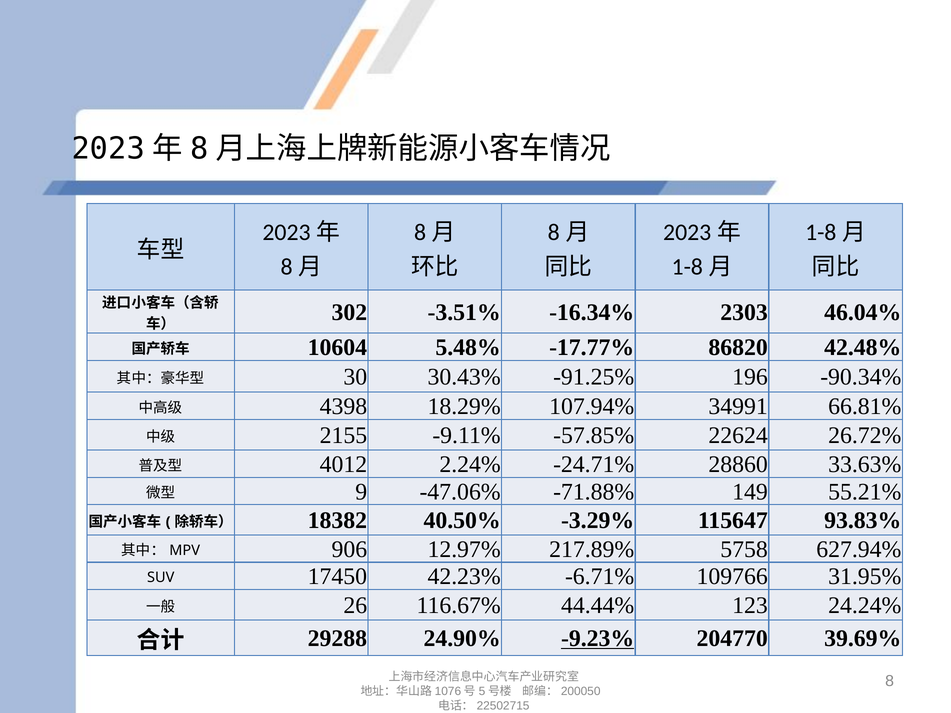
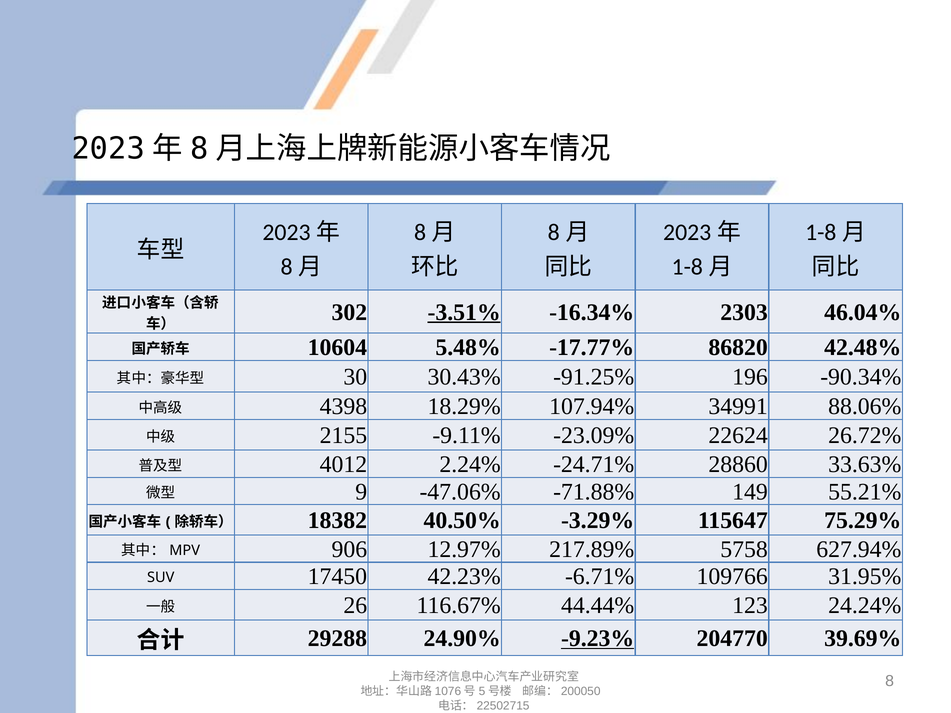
-3.51% underline: none -> present
66.81%: 66.81% -> 88.06%
-57.85%: -57.85% -> -23.09%
93.83%: 93.83% -> 75.29%
